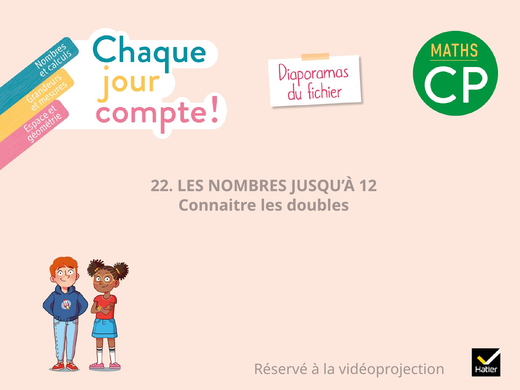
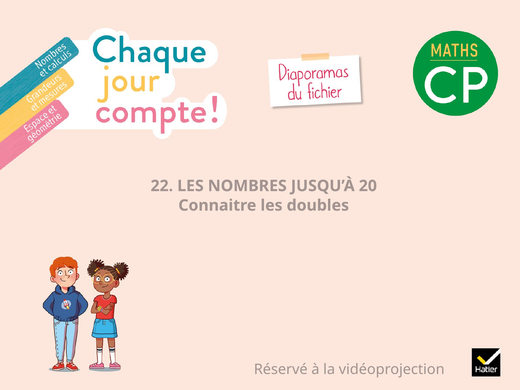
12: 12 -> 20
